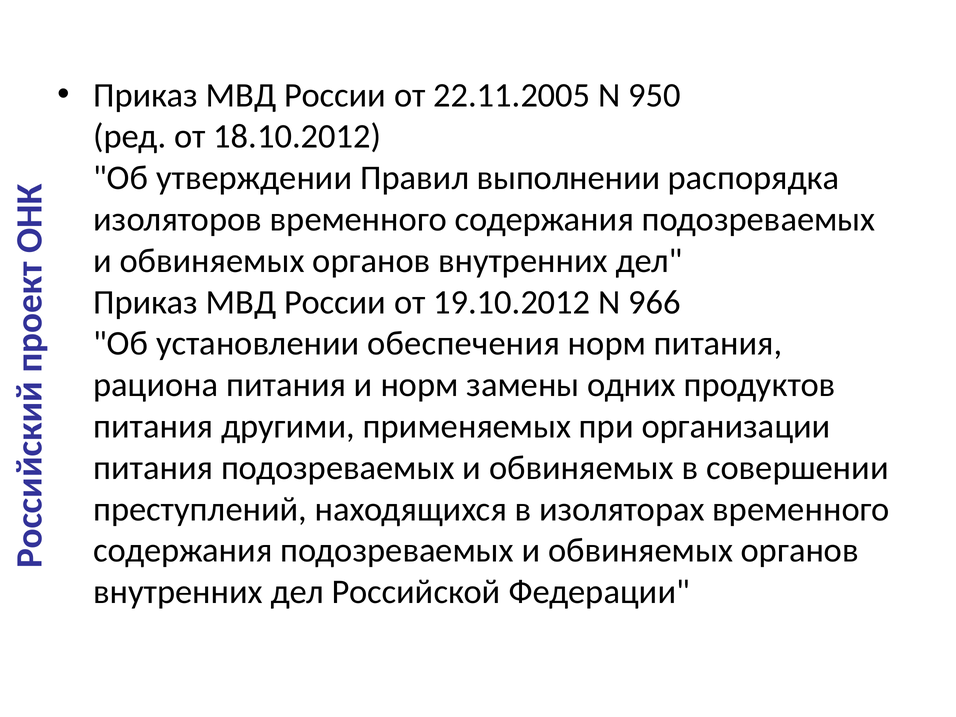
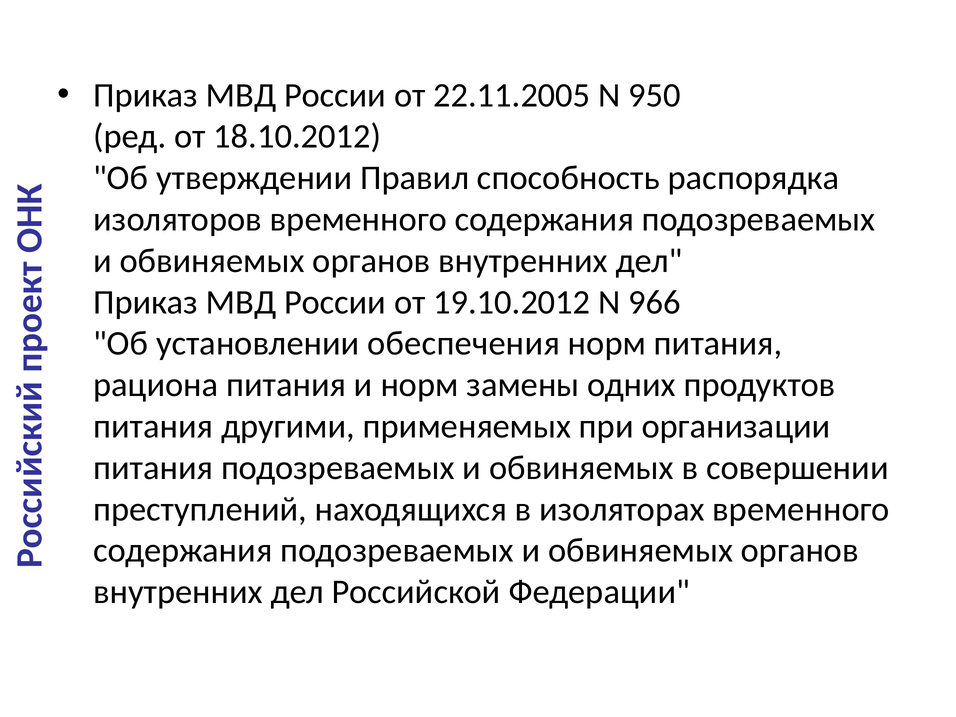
выполнении: выполнении -> способность
